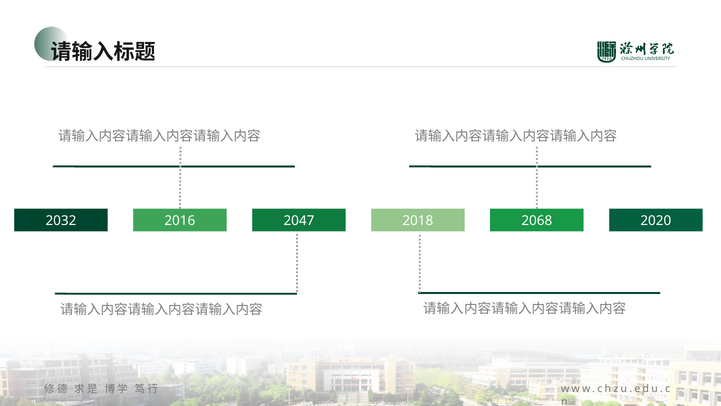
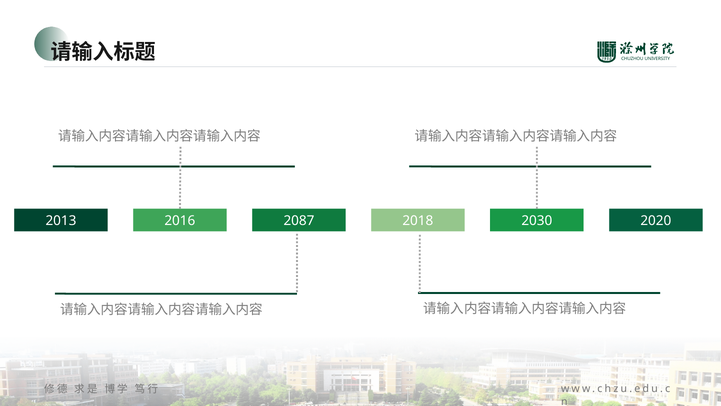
2032: 2032 -> 2013
2047: 2047 -> 2087
2068: 2068 -> 2030
